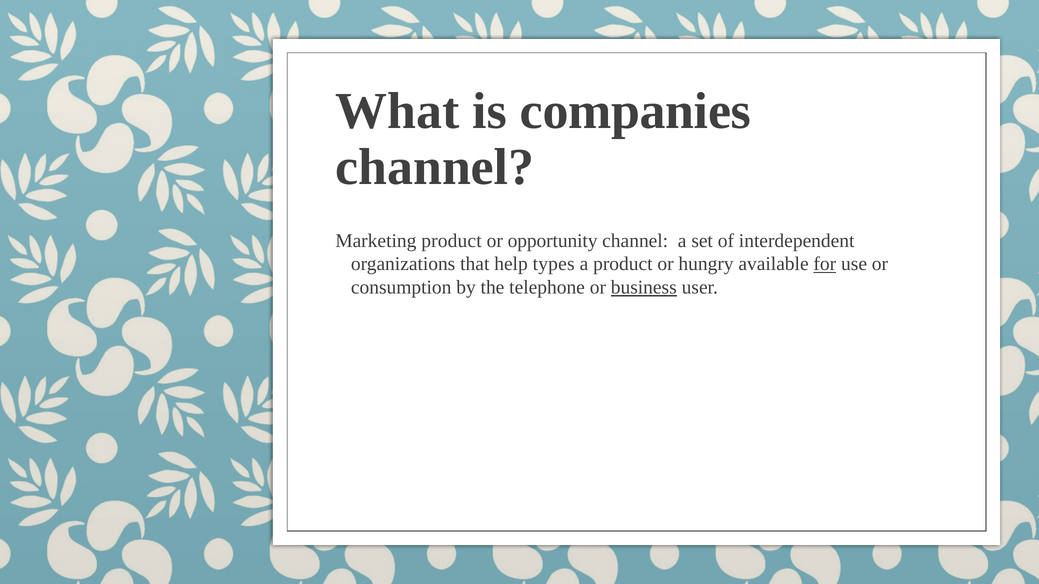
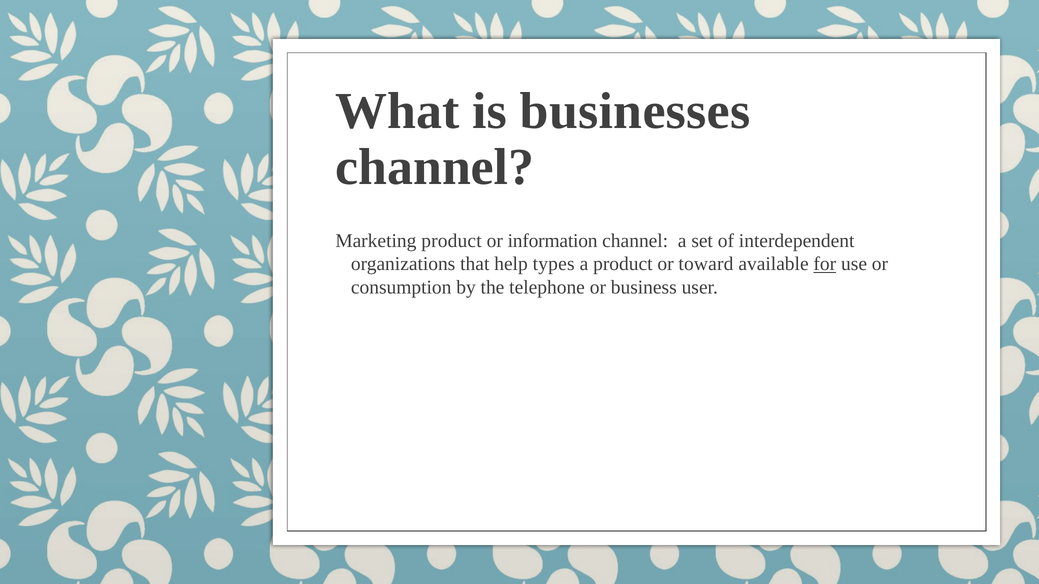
companies: companies -> businesses
opportunity: opportunity -> information
hungry: hungry -> toward
business underline: present -> none
